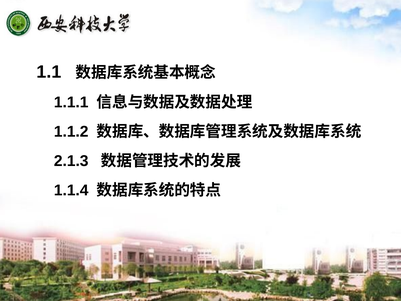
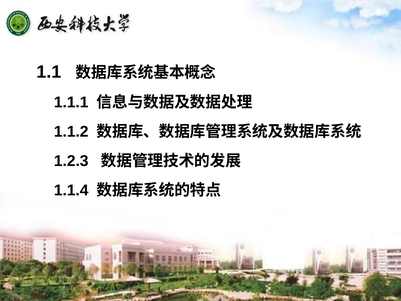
2.1.3: 2.1.3 -> 1.2.3
